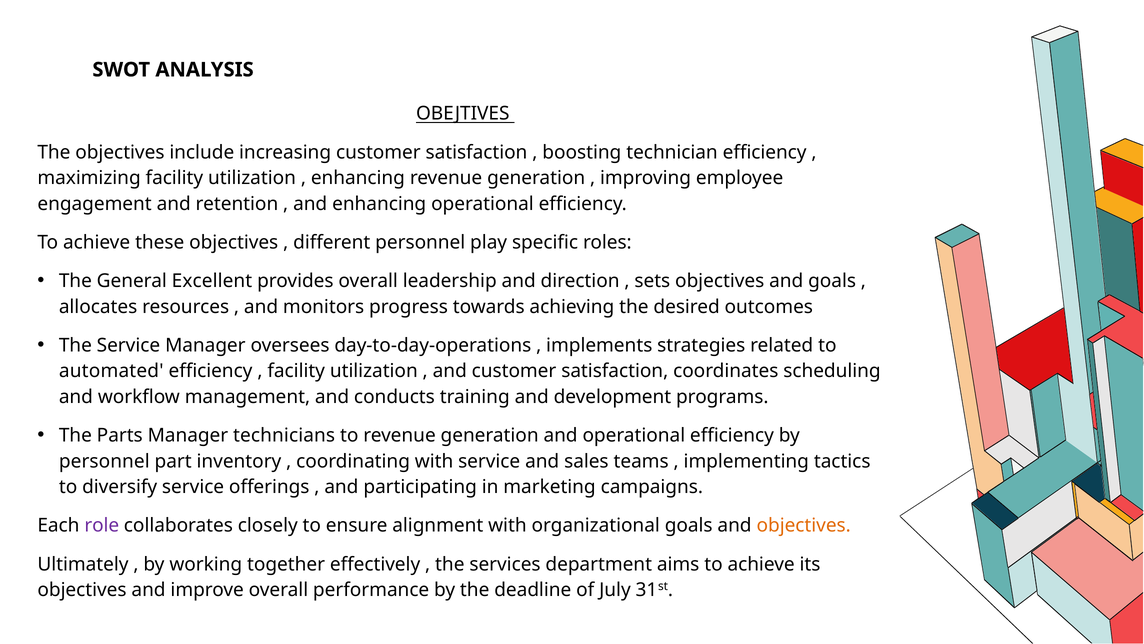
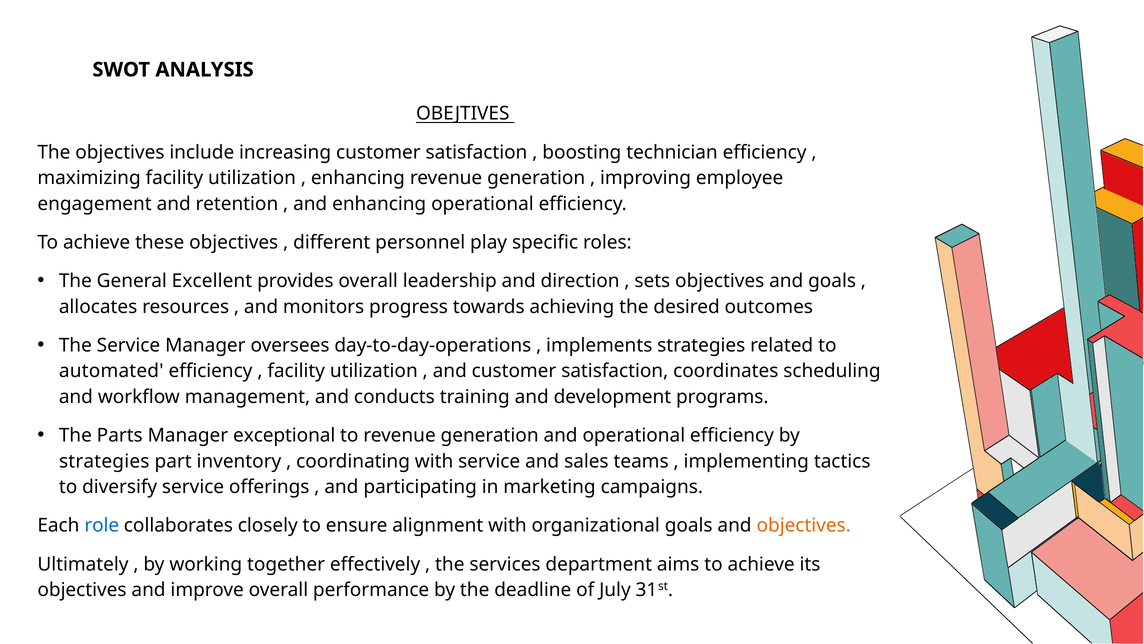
technicians: technicians -> exceptional
personnel at (104, 461): personnel -> strategies
role colour: purple -> blue
